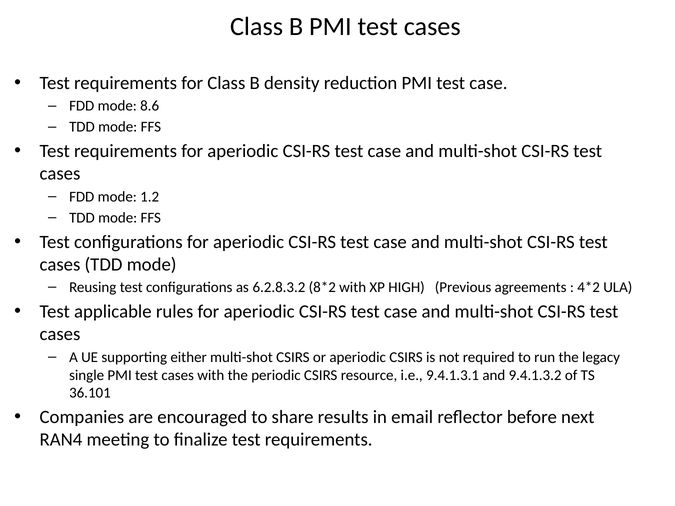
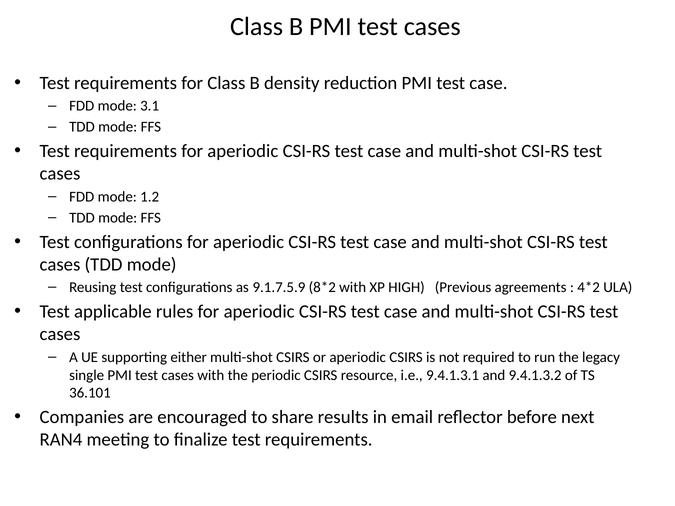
8.6: 8.6 -> 3.1
6.2.8.3.2: 6.2.8.3.2 -> 9.1.7.5.9
